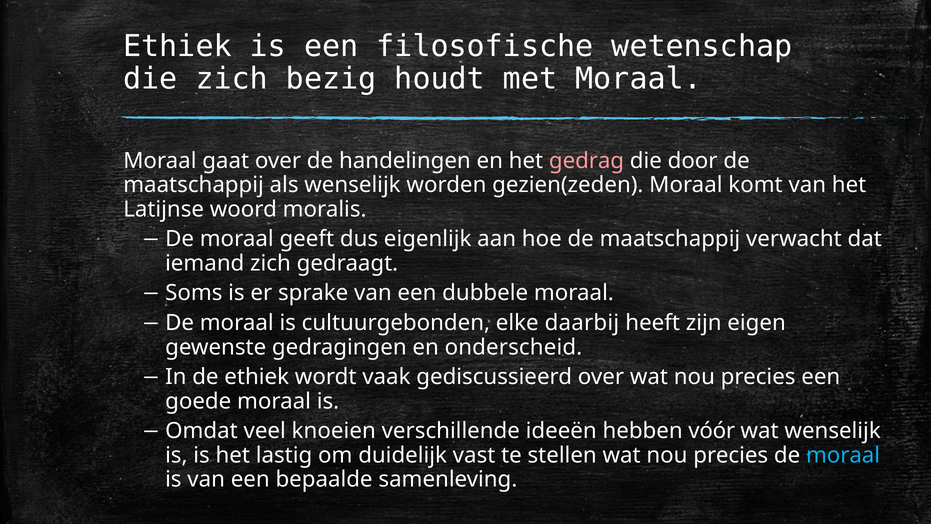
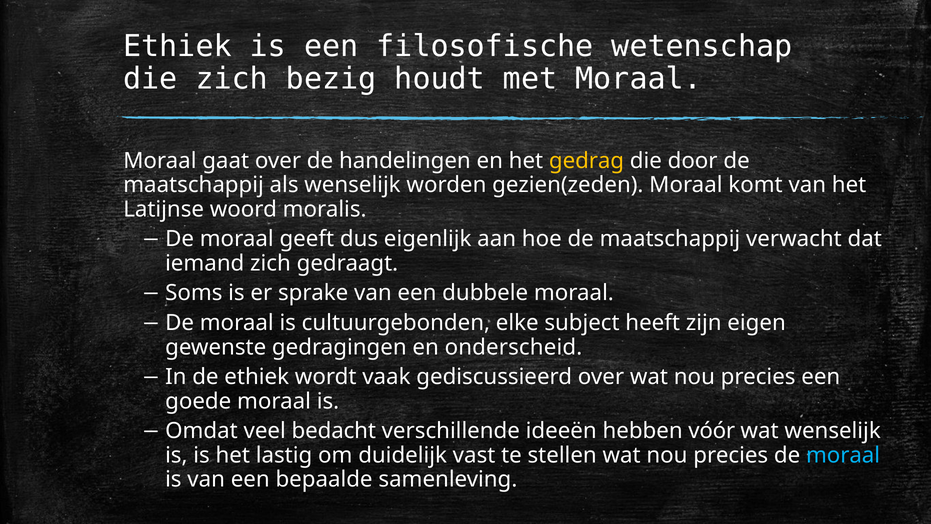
gedrag colour: pink -> yellow
daarbij: daarbij -> subject
knoeien: knoeien -> bedacht
